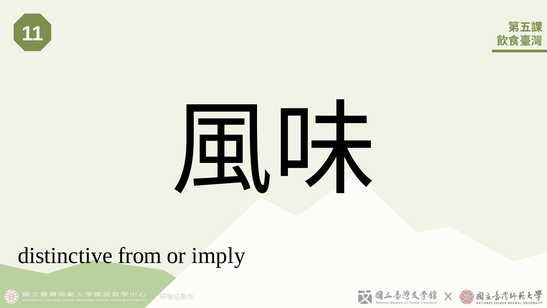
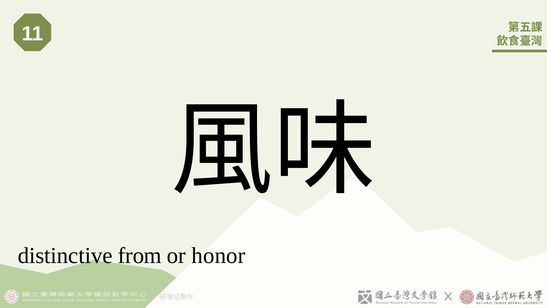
imply: imply -> honor
